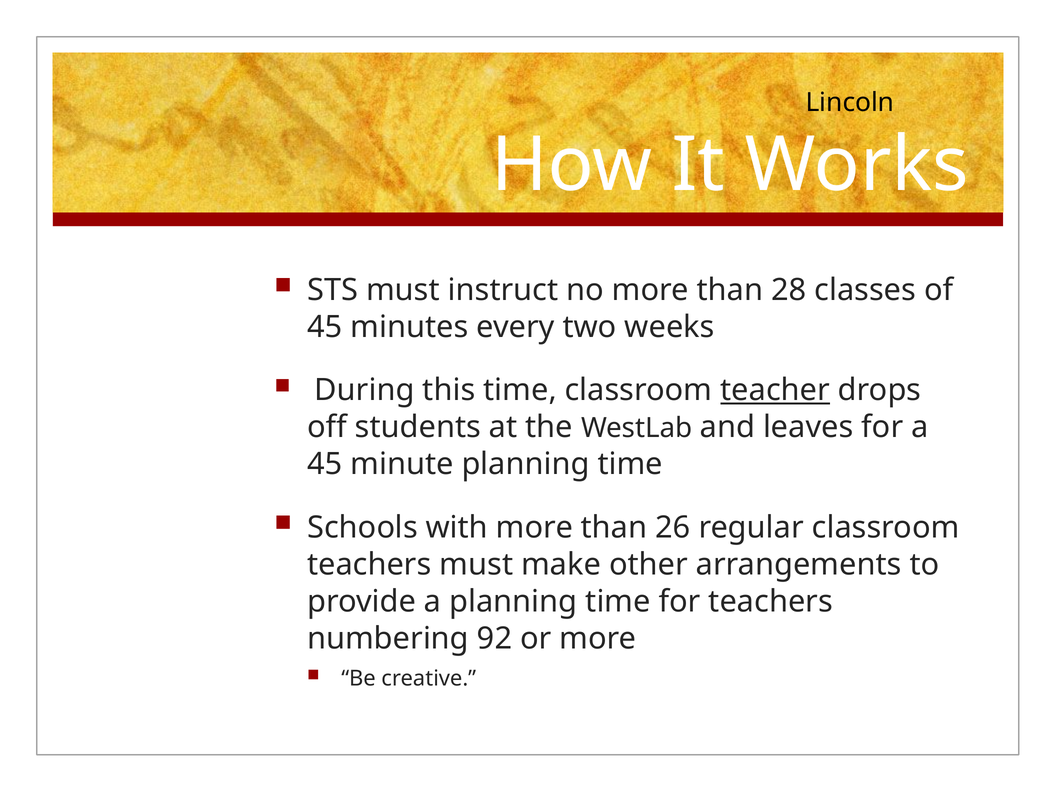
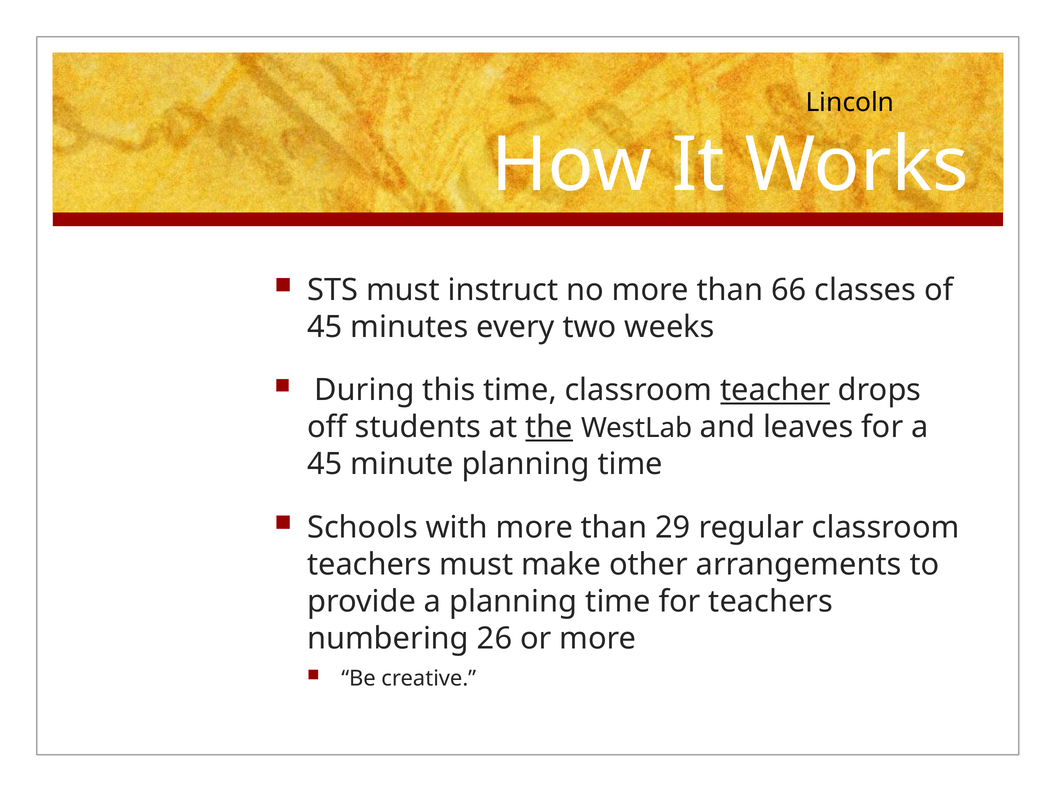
28: 28 -> 66
the underline: none -> present
26: 26 -> 29
92: 92 -> 26
